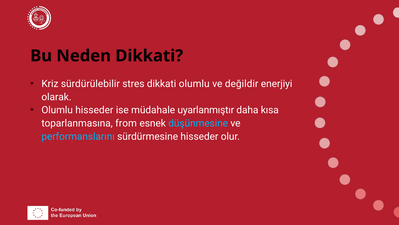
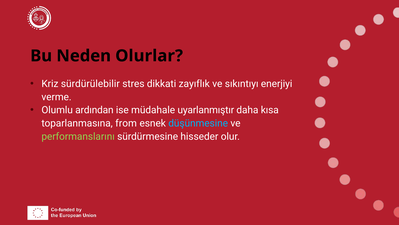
Neden Dikkati: Dikkati -> Olurlar
dikkati olumlu: olumlu -> zayıflık
değildir: değildir -> sıkıntıyı
olarak: olarak -> verme
Olumlu hisseder: hisseder -> ardından
performanslarını colour: light blue -> light green
